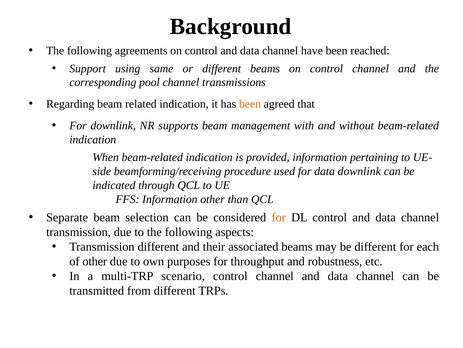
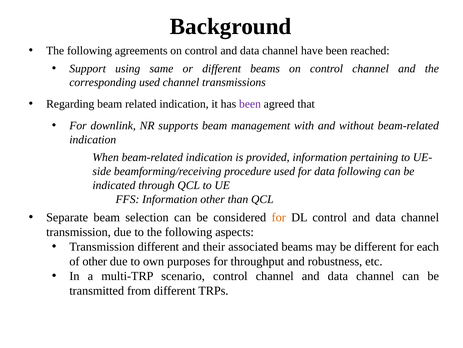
corresponding pool: pool -> used
been at (250, 104) colour: orange -> purple
data downlink: downlink -> following
